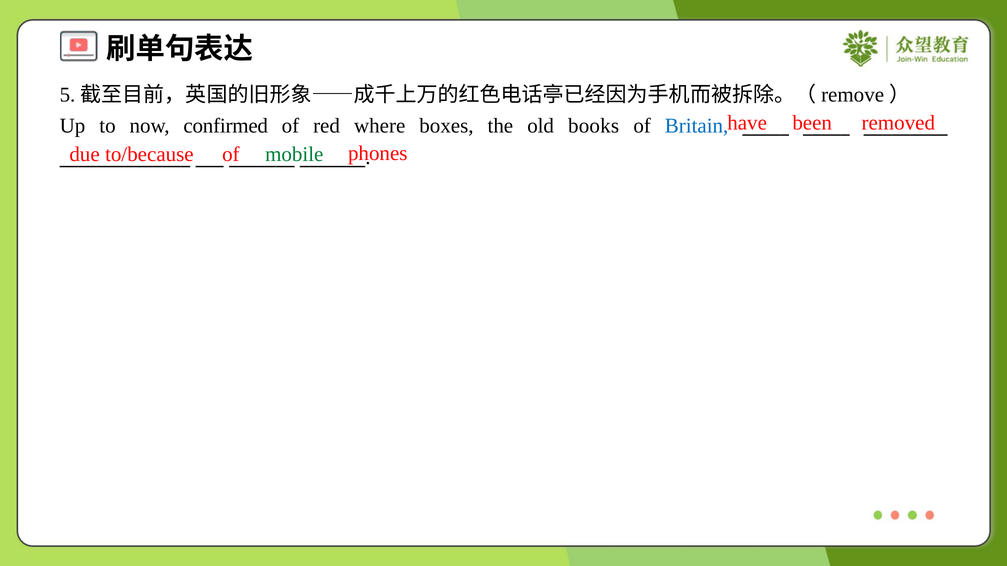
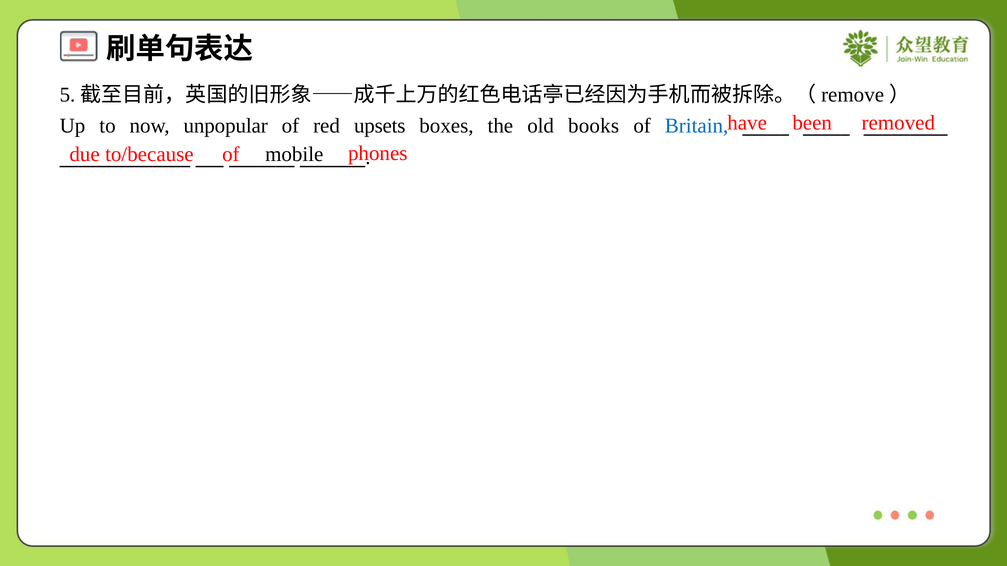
confirmed: confirmed -> unpopular
where: where -> upsets
mobile colour: green -> black
